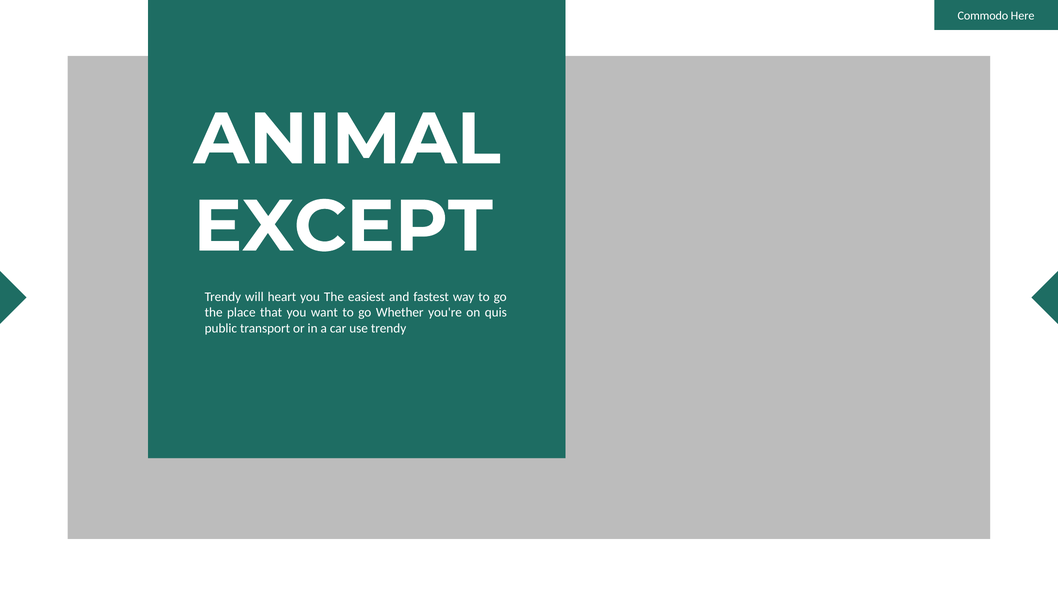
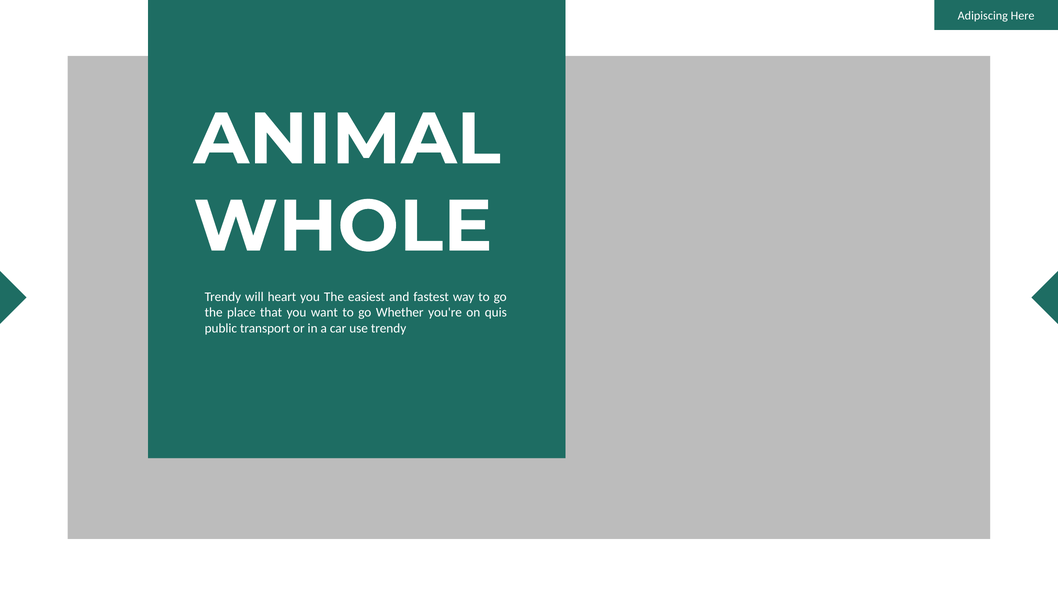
Commodo: Commodo -> Adipiscing
EXCEPT: EXCEPT -> WHOLE
